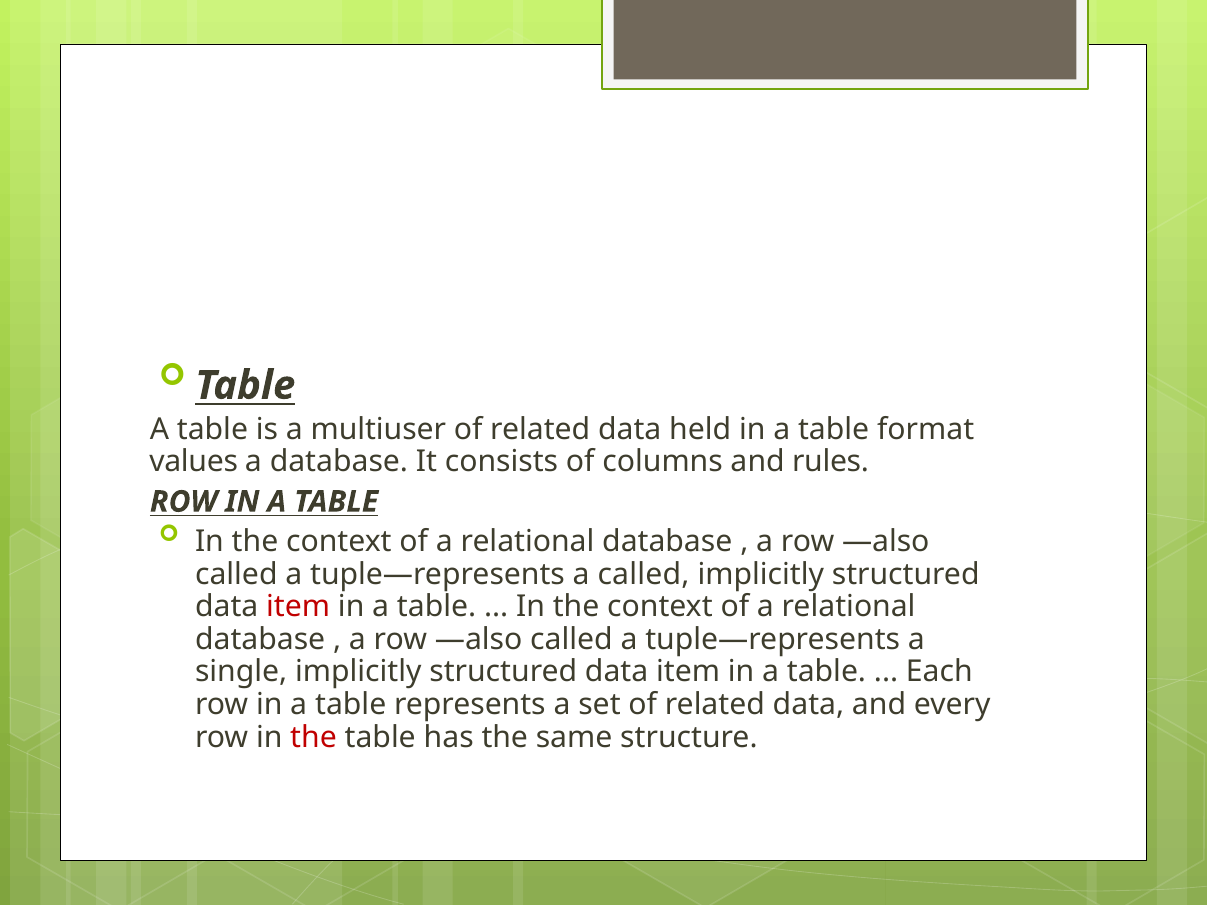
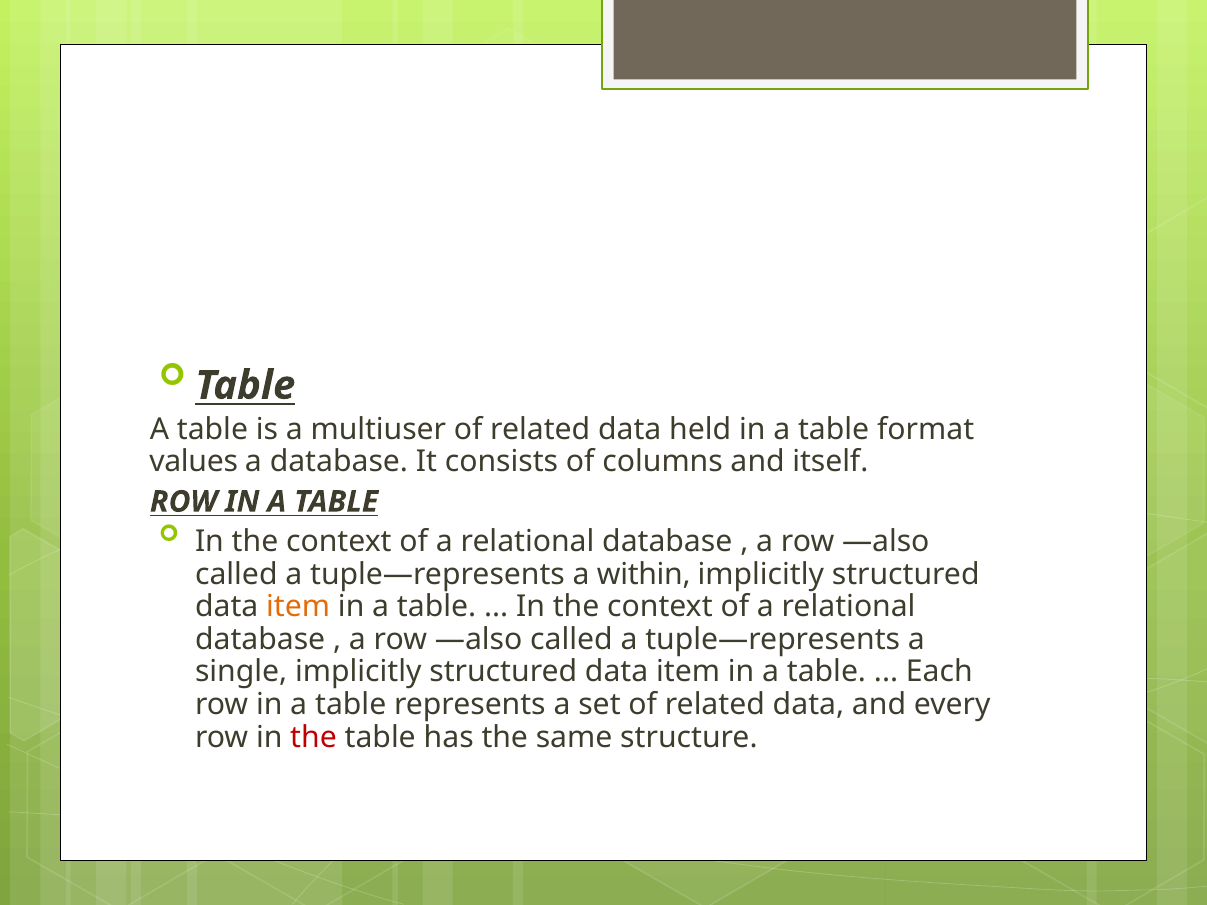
rules: rules -> itself
a called: called -> within
item at (298, 607) colour: red -> orange
